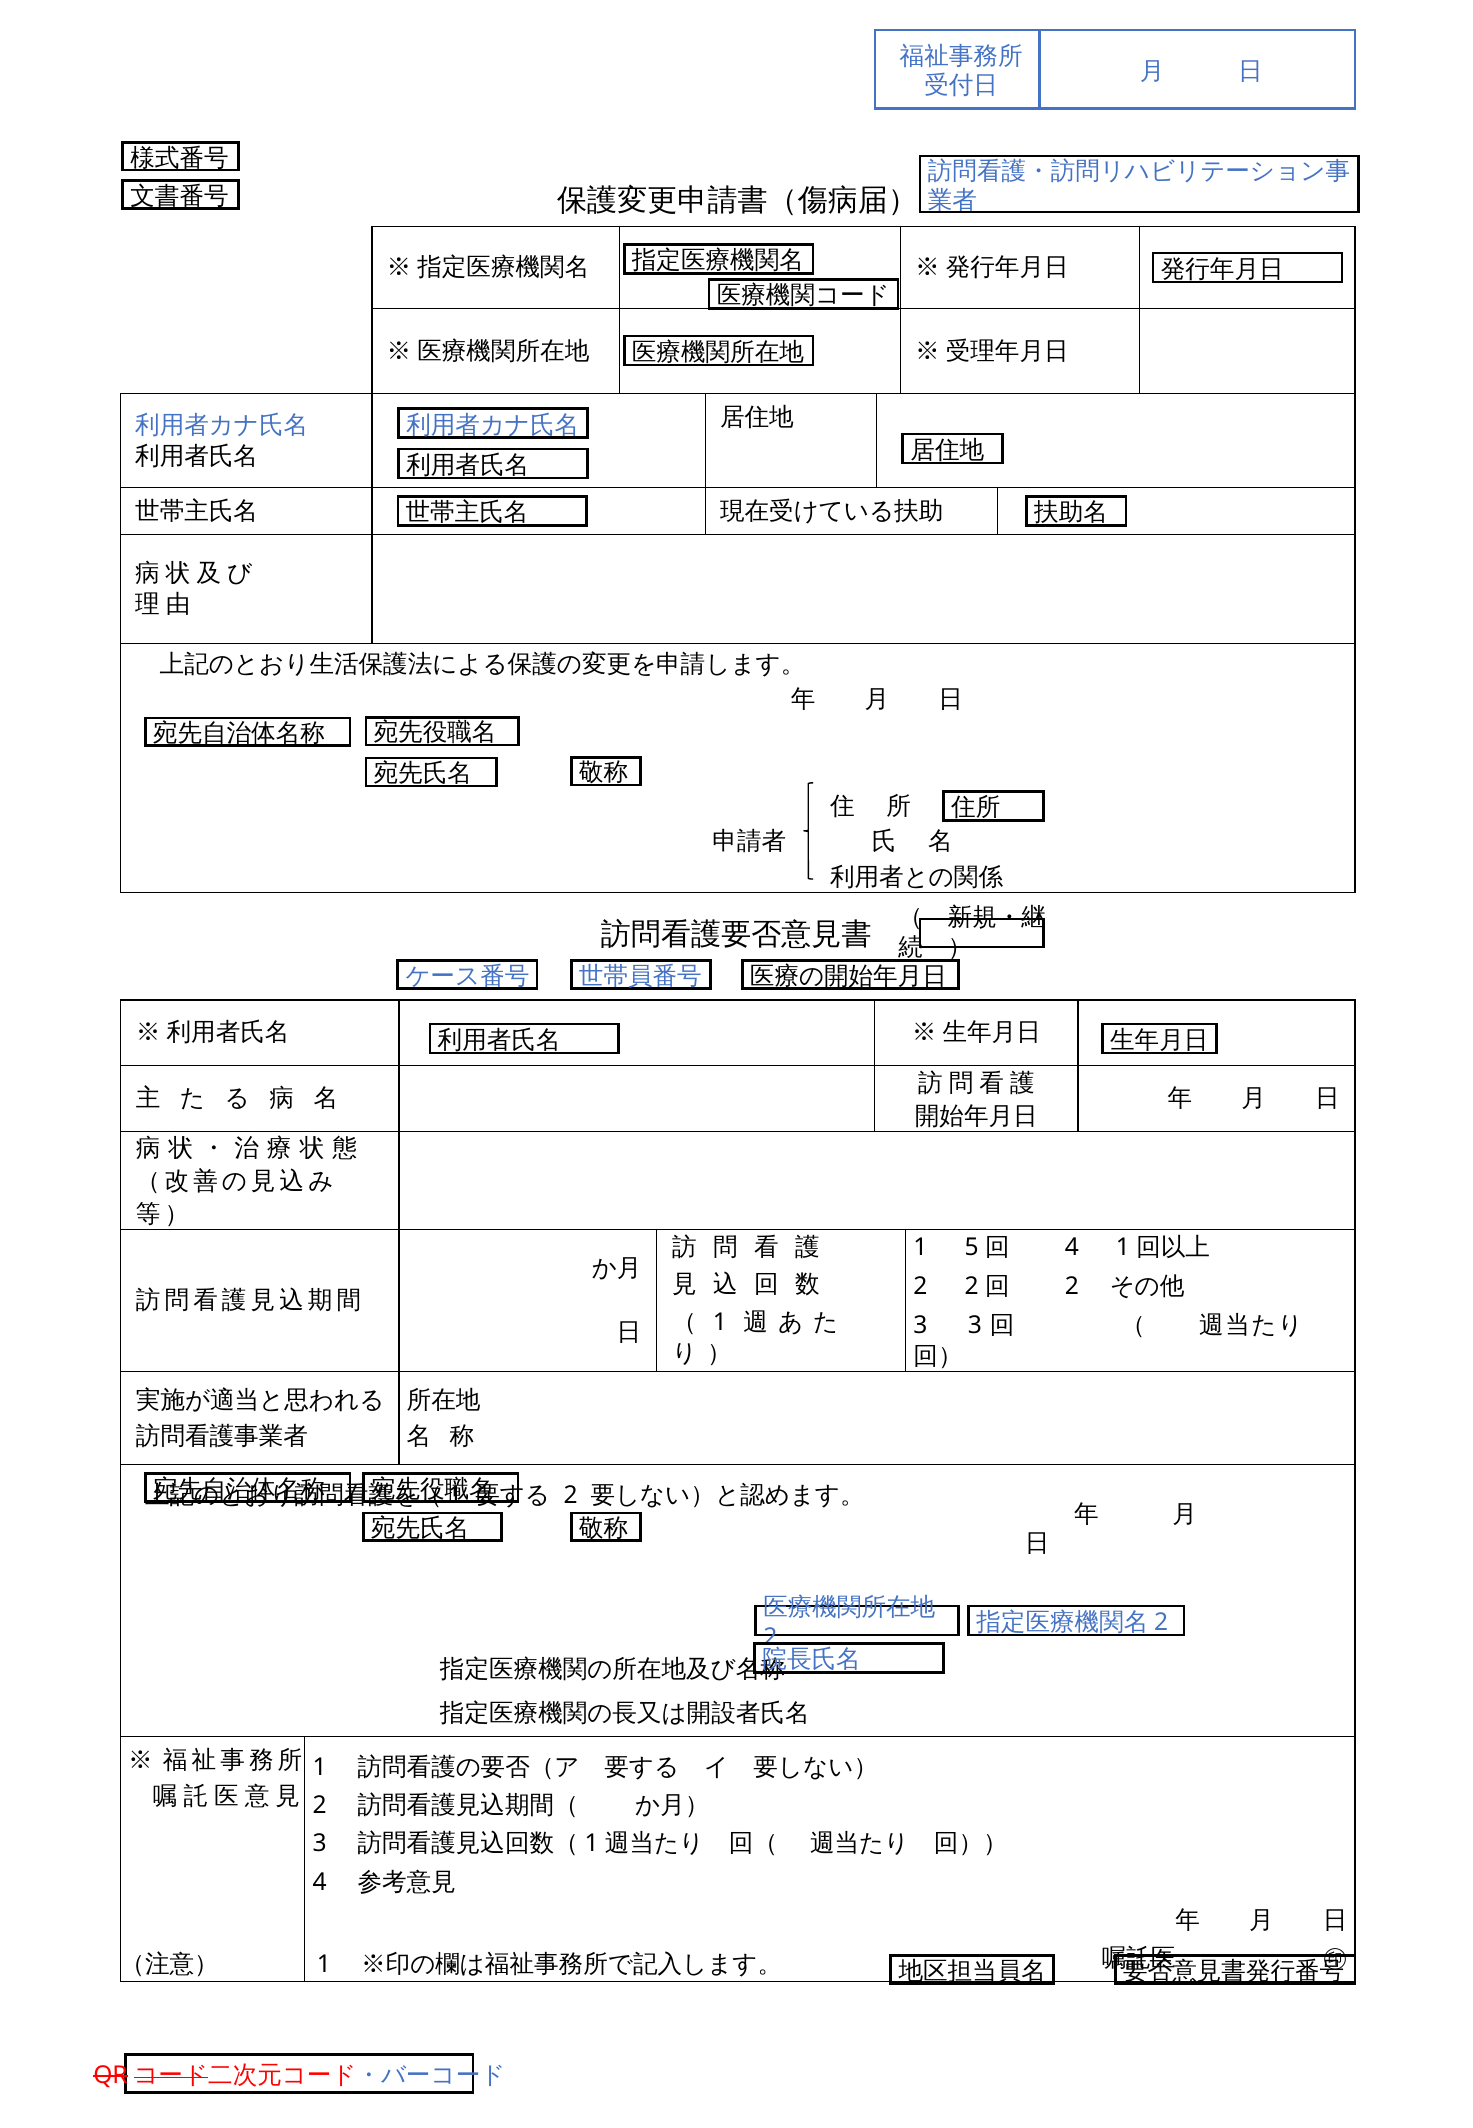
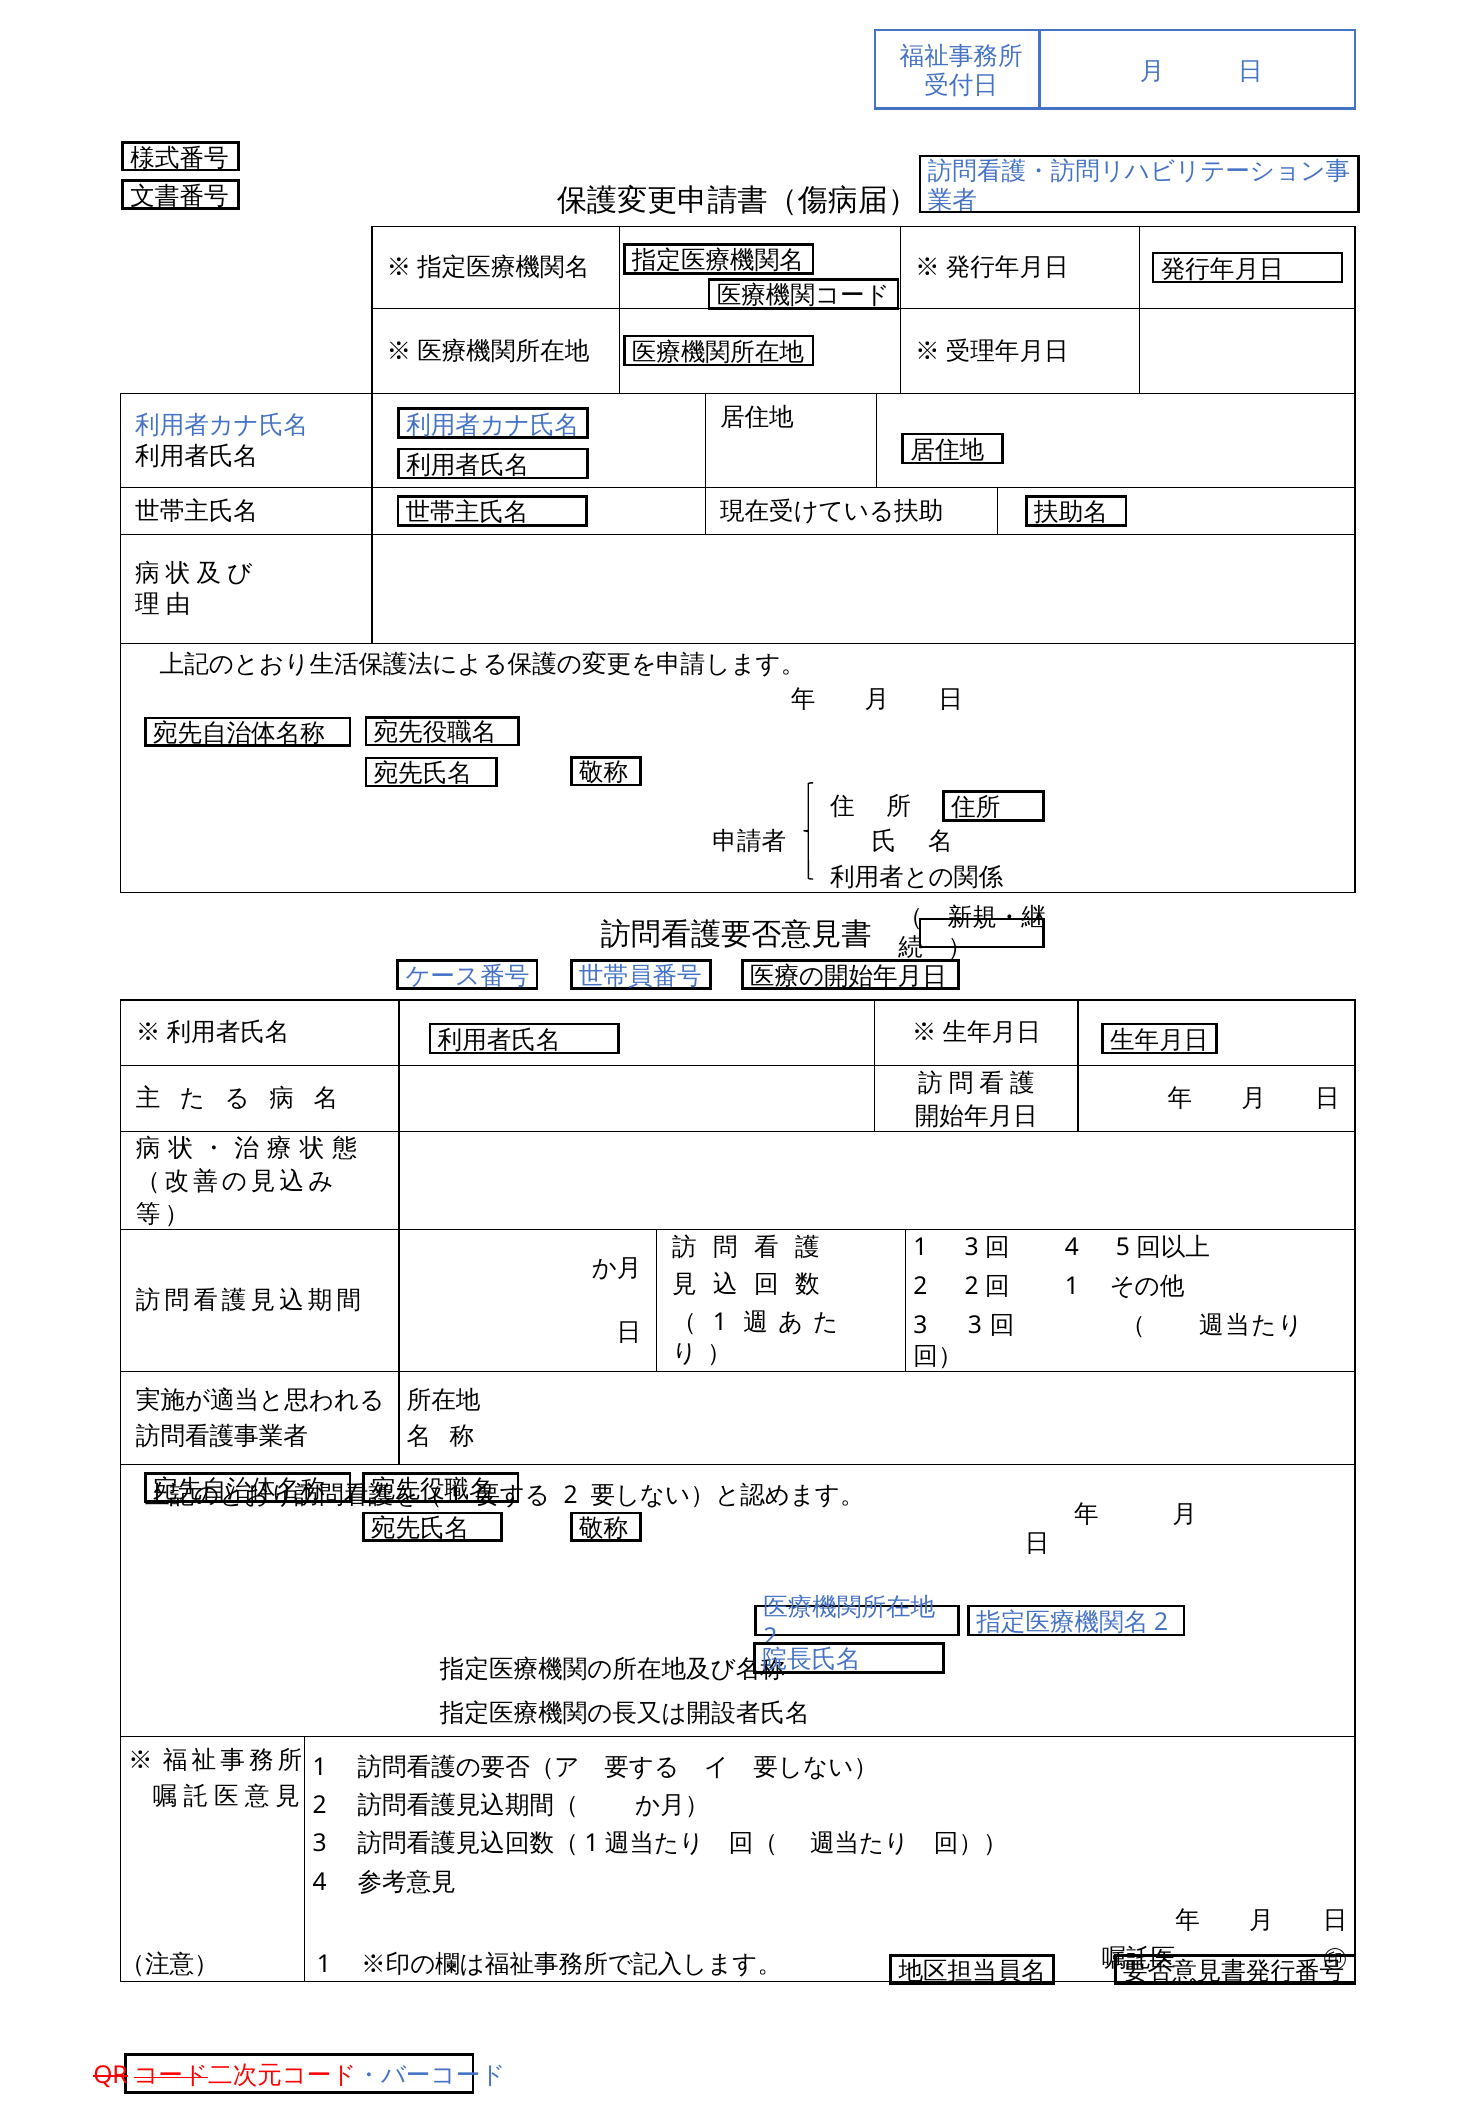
1 5: 5 -> 3
4 1: 1 -> 5
2 at (1072, 1286): 2 -> 1
